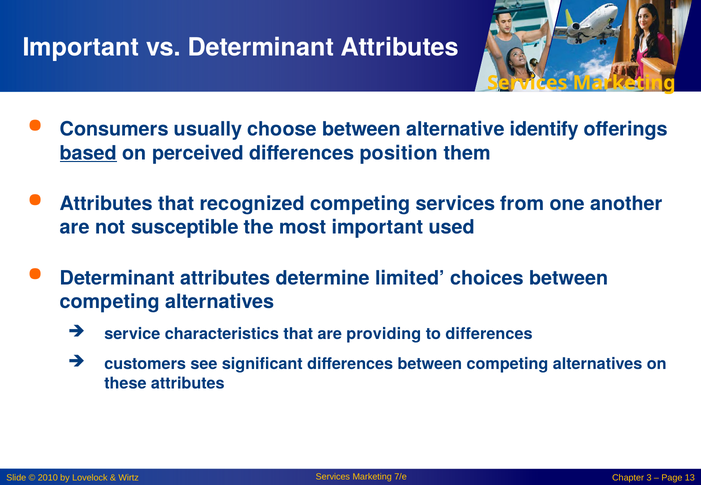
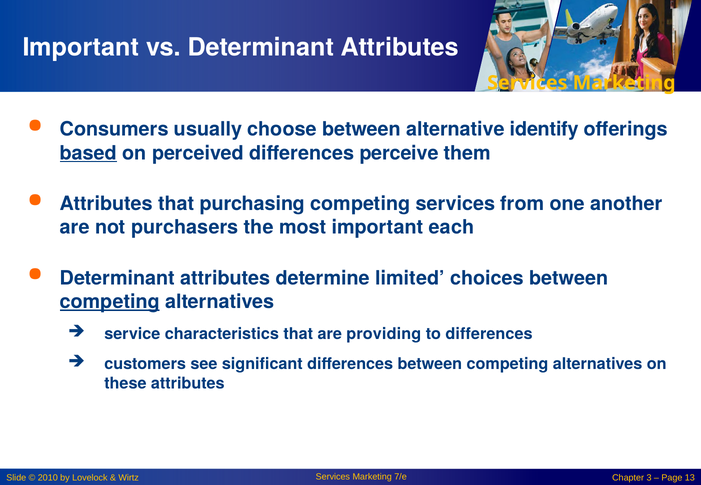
position: position -> perceive
recognized: recognized -> purchasing
susceptible: susceptible -> purchasers
used: used -> each
competing at (110, 302) underline: none -> present
